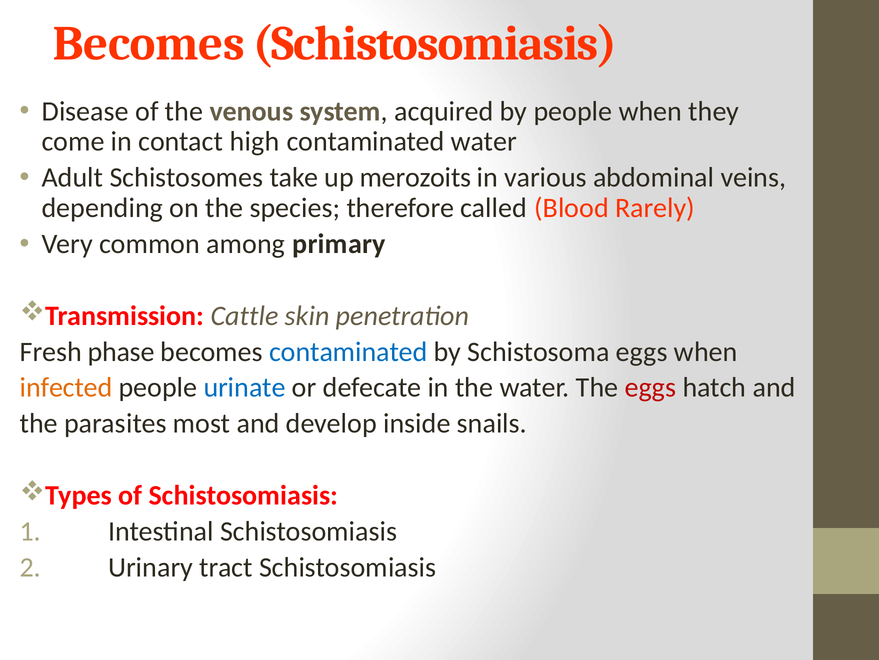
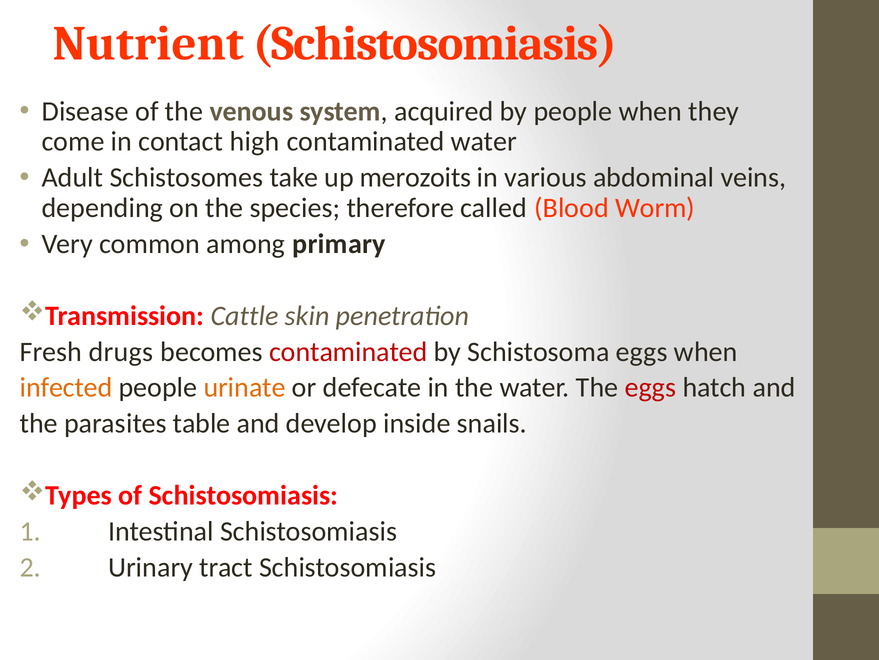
Becomes at (149, 44): Becomes -> Nutrient
Rarely: Rarely -> Worm
phase: phase -> drugs
contaminated at (348, 351) colour: blue -> red
urinate colour: blue -> orange
most: most -> table
